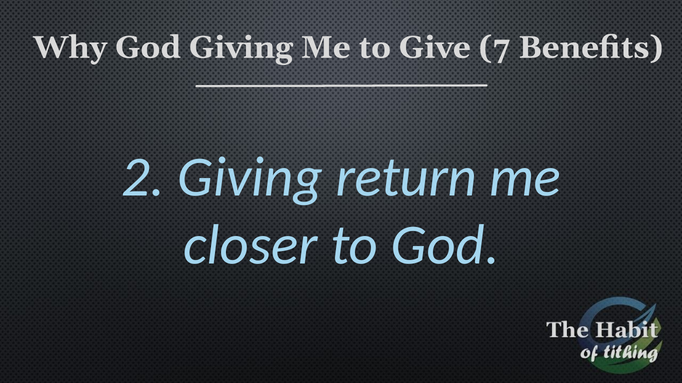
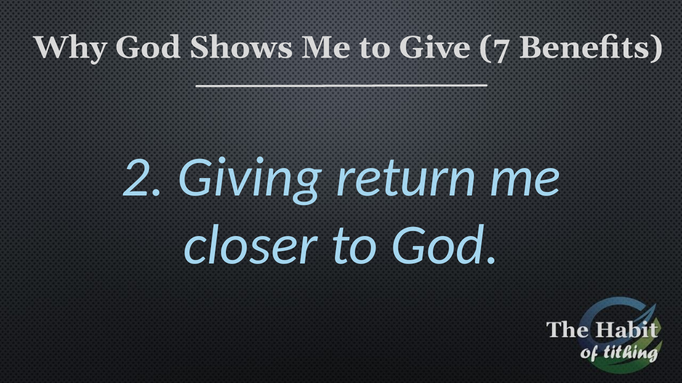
God Giving: Giving -> Shows
